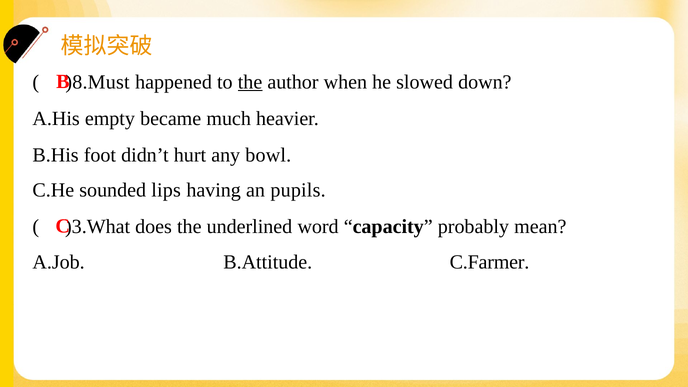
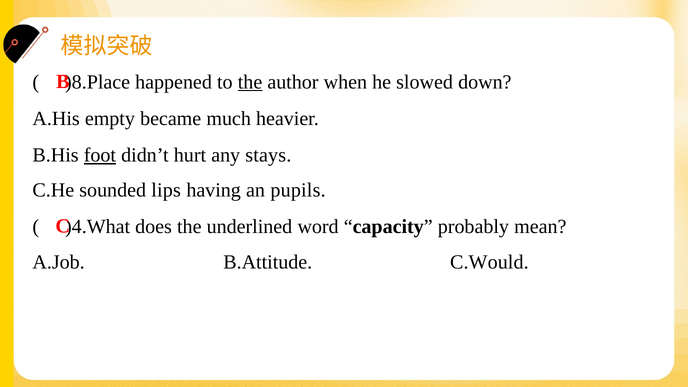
)8.Must: )8.Must -> )8.Place
foot underline: none -> present
bowl: bowl -> stays
)3.What: )3.What -> )4.What
C.Farmer: C.Farmer -> C.Would
